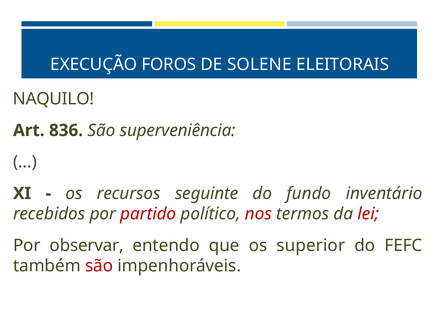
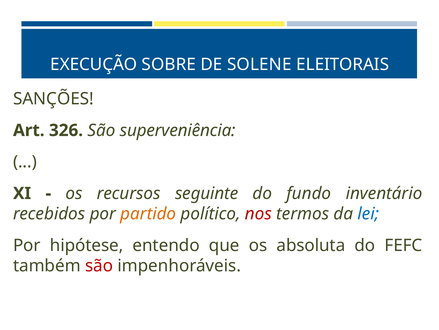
FOROS: FOROS -> SOBRE
NAQUILO: NAQUILO -> SANÇÕES
836: 836 -> 326
partido colour: red -> orange
lei colour: red -> blue
observar: observar -> hipótese
superior: superior -> absoluta
